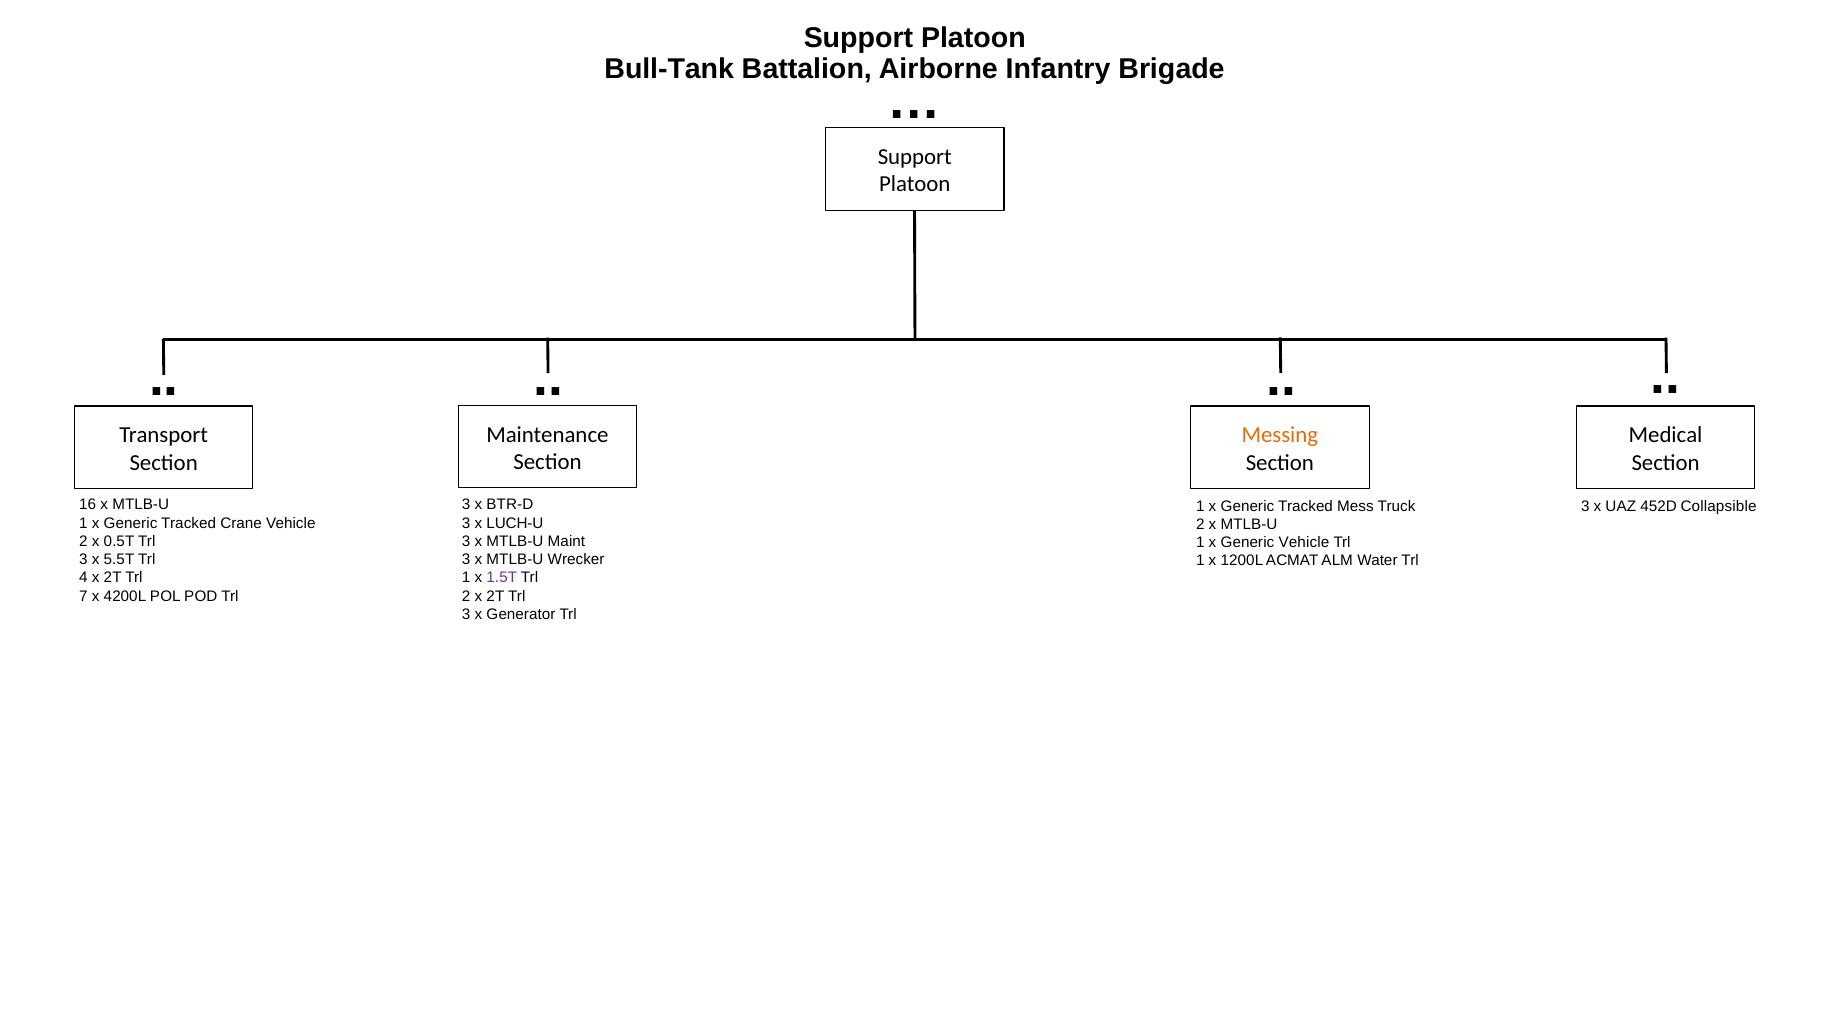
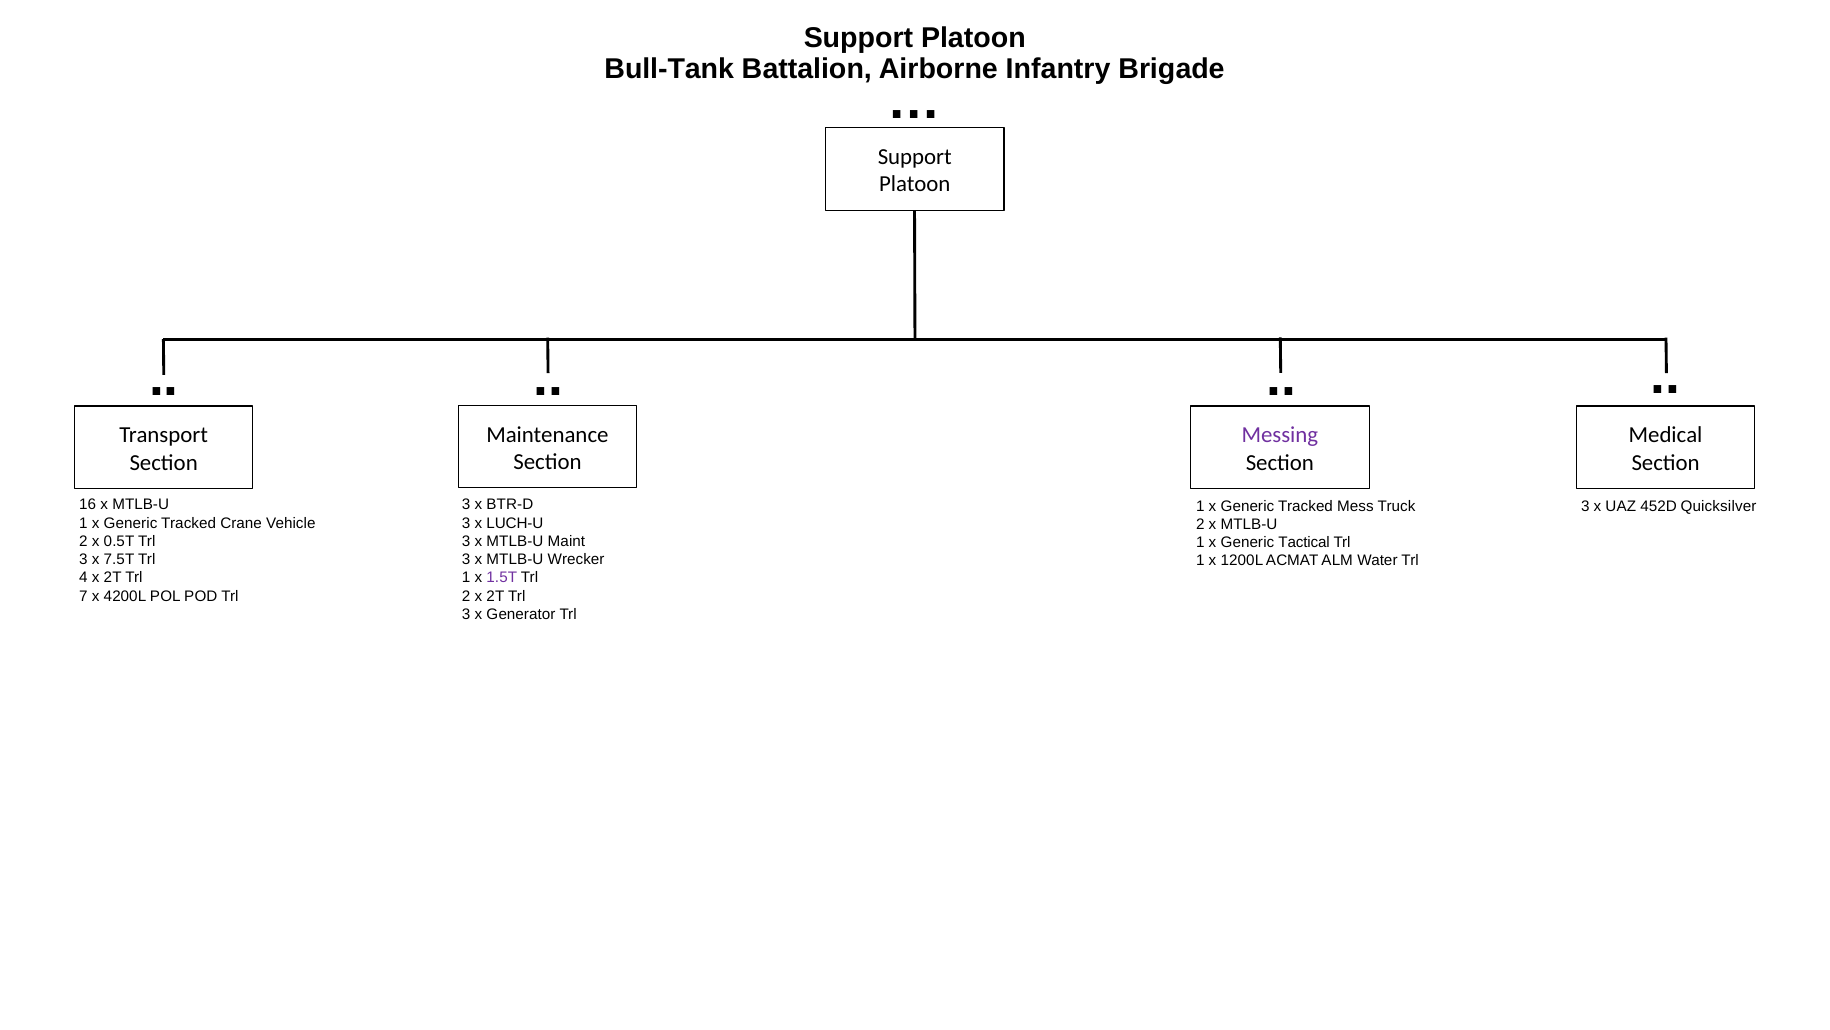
Messing colour: orange -> purple
Collapsible: Collapsible -> Quicksilver
Generic Vehicle: Vehicle -> Tactical
5.5T: 5.5T -> 7.5T
